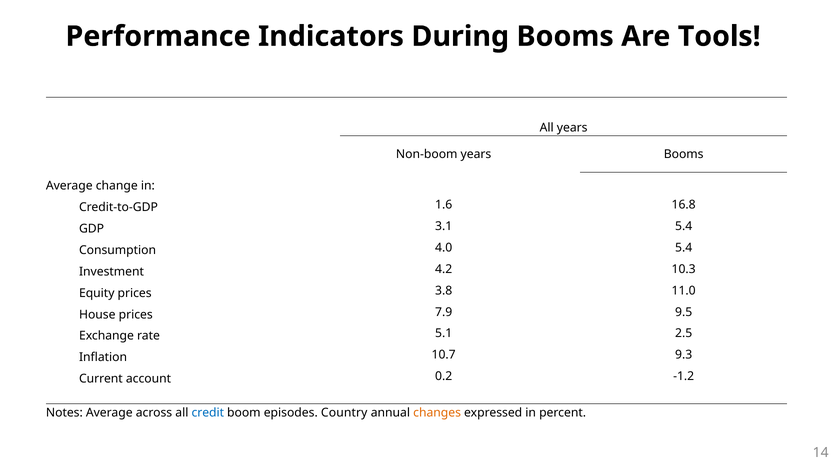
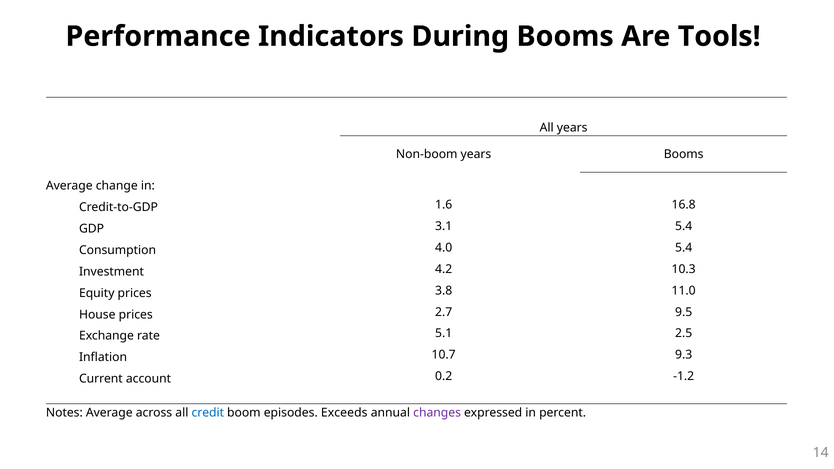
7.9: 7.9 -> 2.7
Country: Country -> Exceeds
changes colour: orange -> purple
